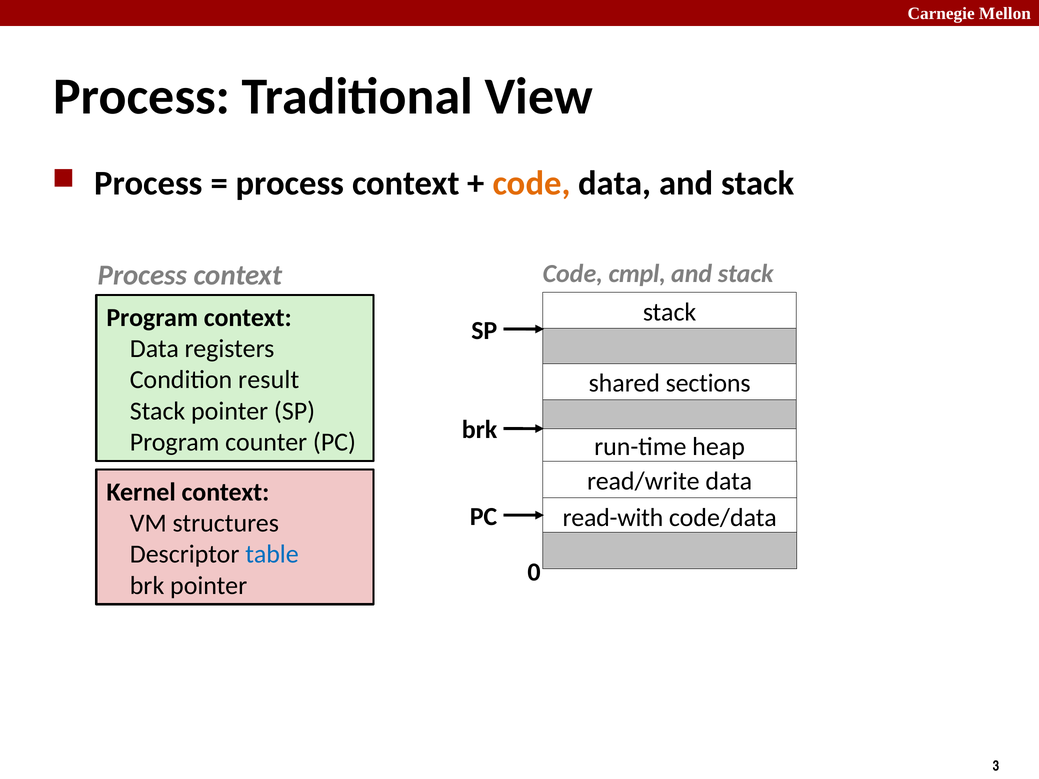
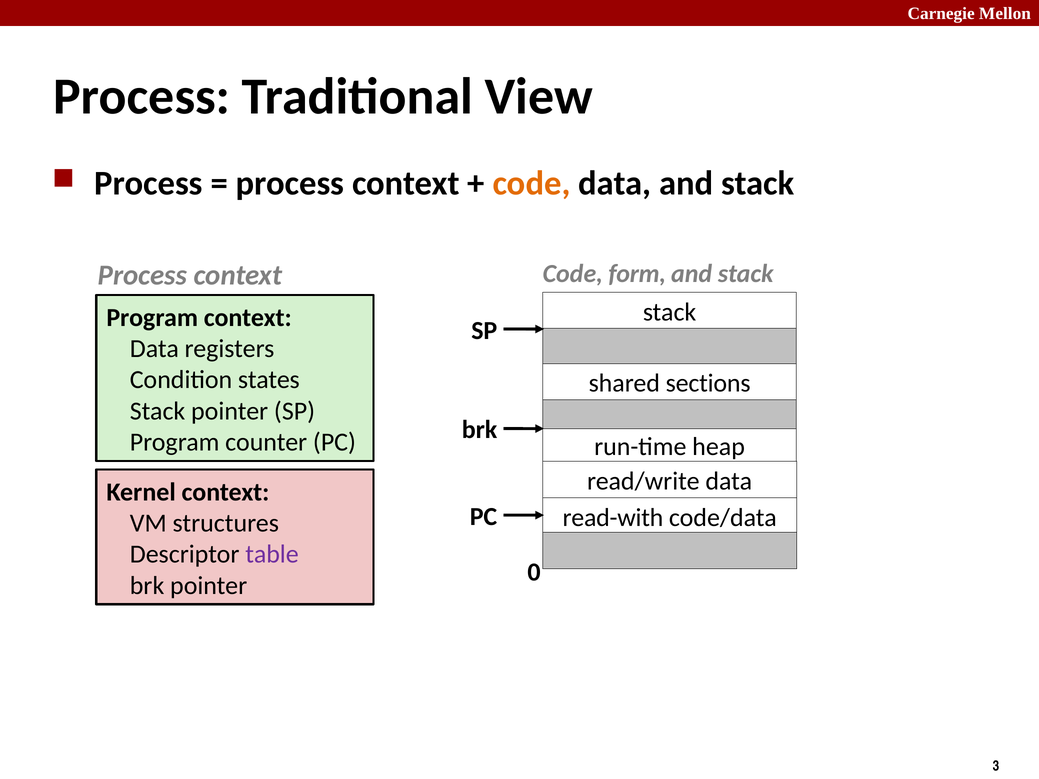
cmpl: cmpl -> form
result: result -> states
table colour: blue -> purple
